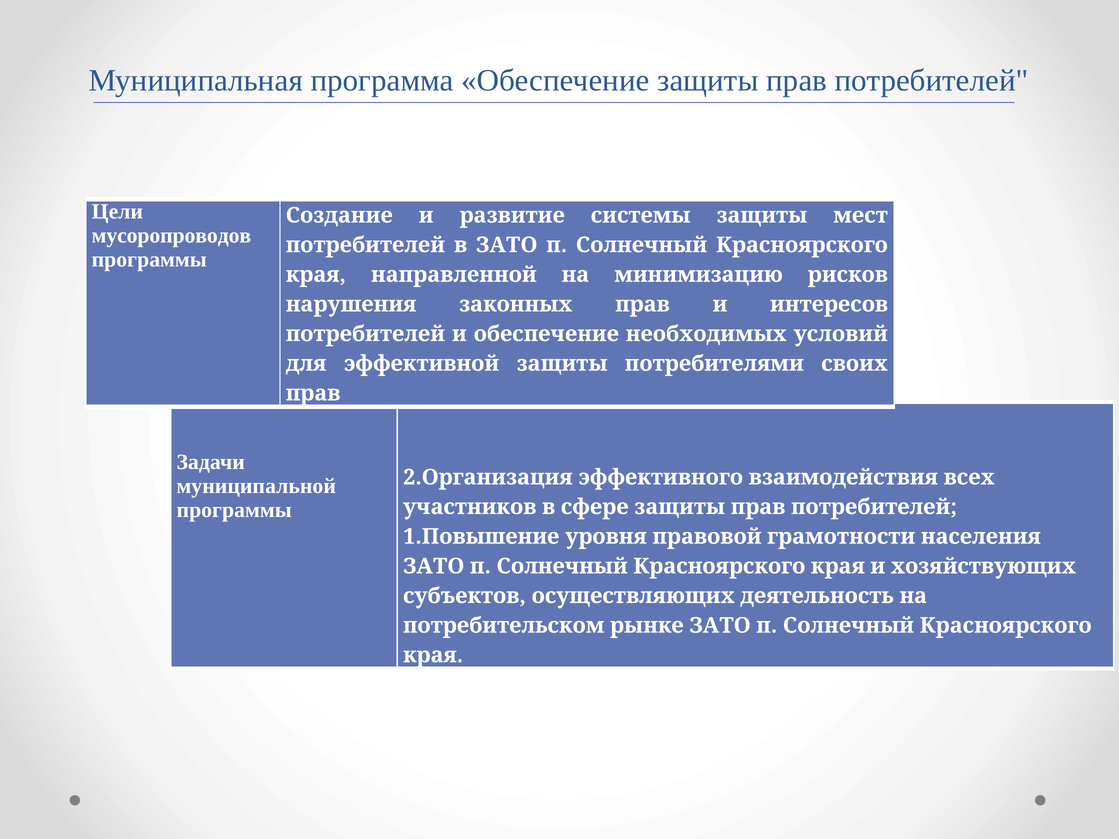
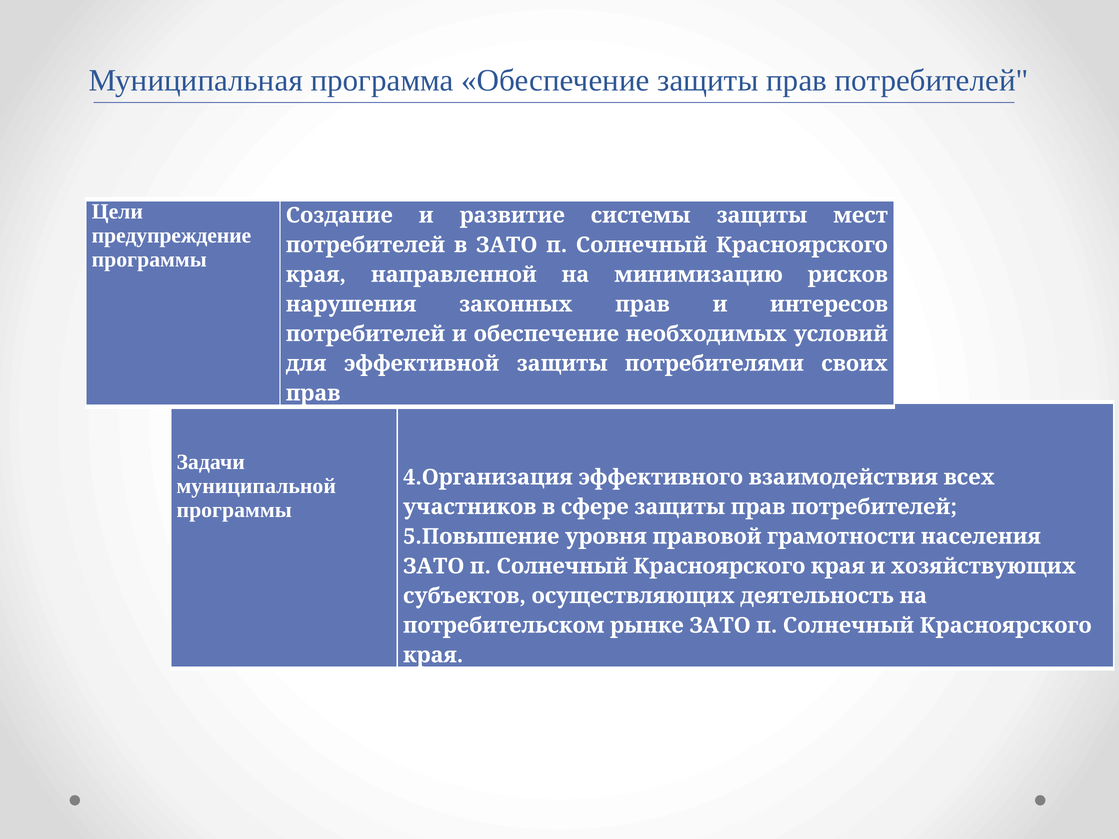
мусоропроводов: мусоропроводов -> предупреждение
2.Организация: 2.Организация -> 4.Организация
1.Повышение: 1.Повышение -> 5.Повышение
